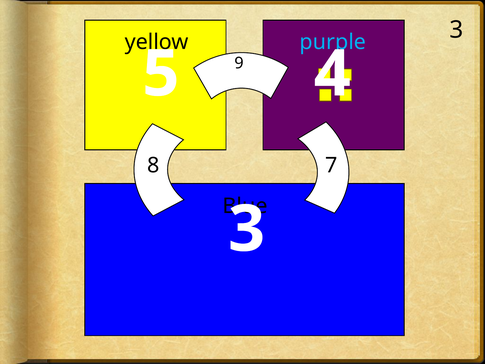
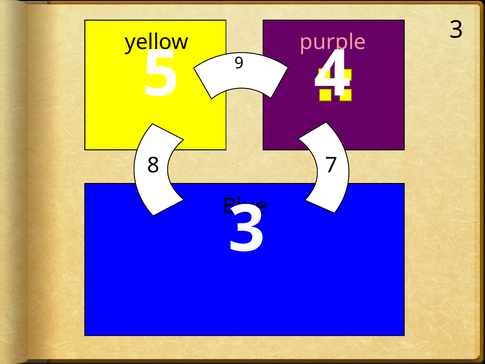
purple colour: light blue -> pink
